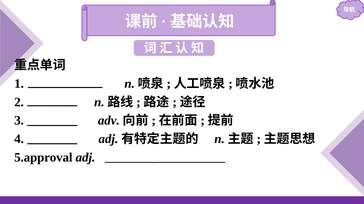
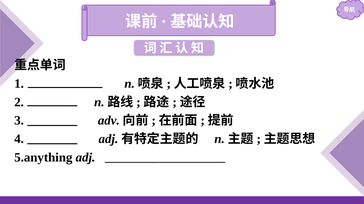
5.approval: 5.approval -> 5.anything
